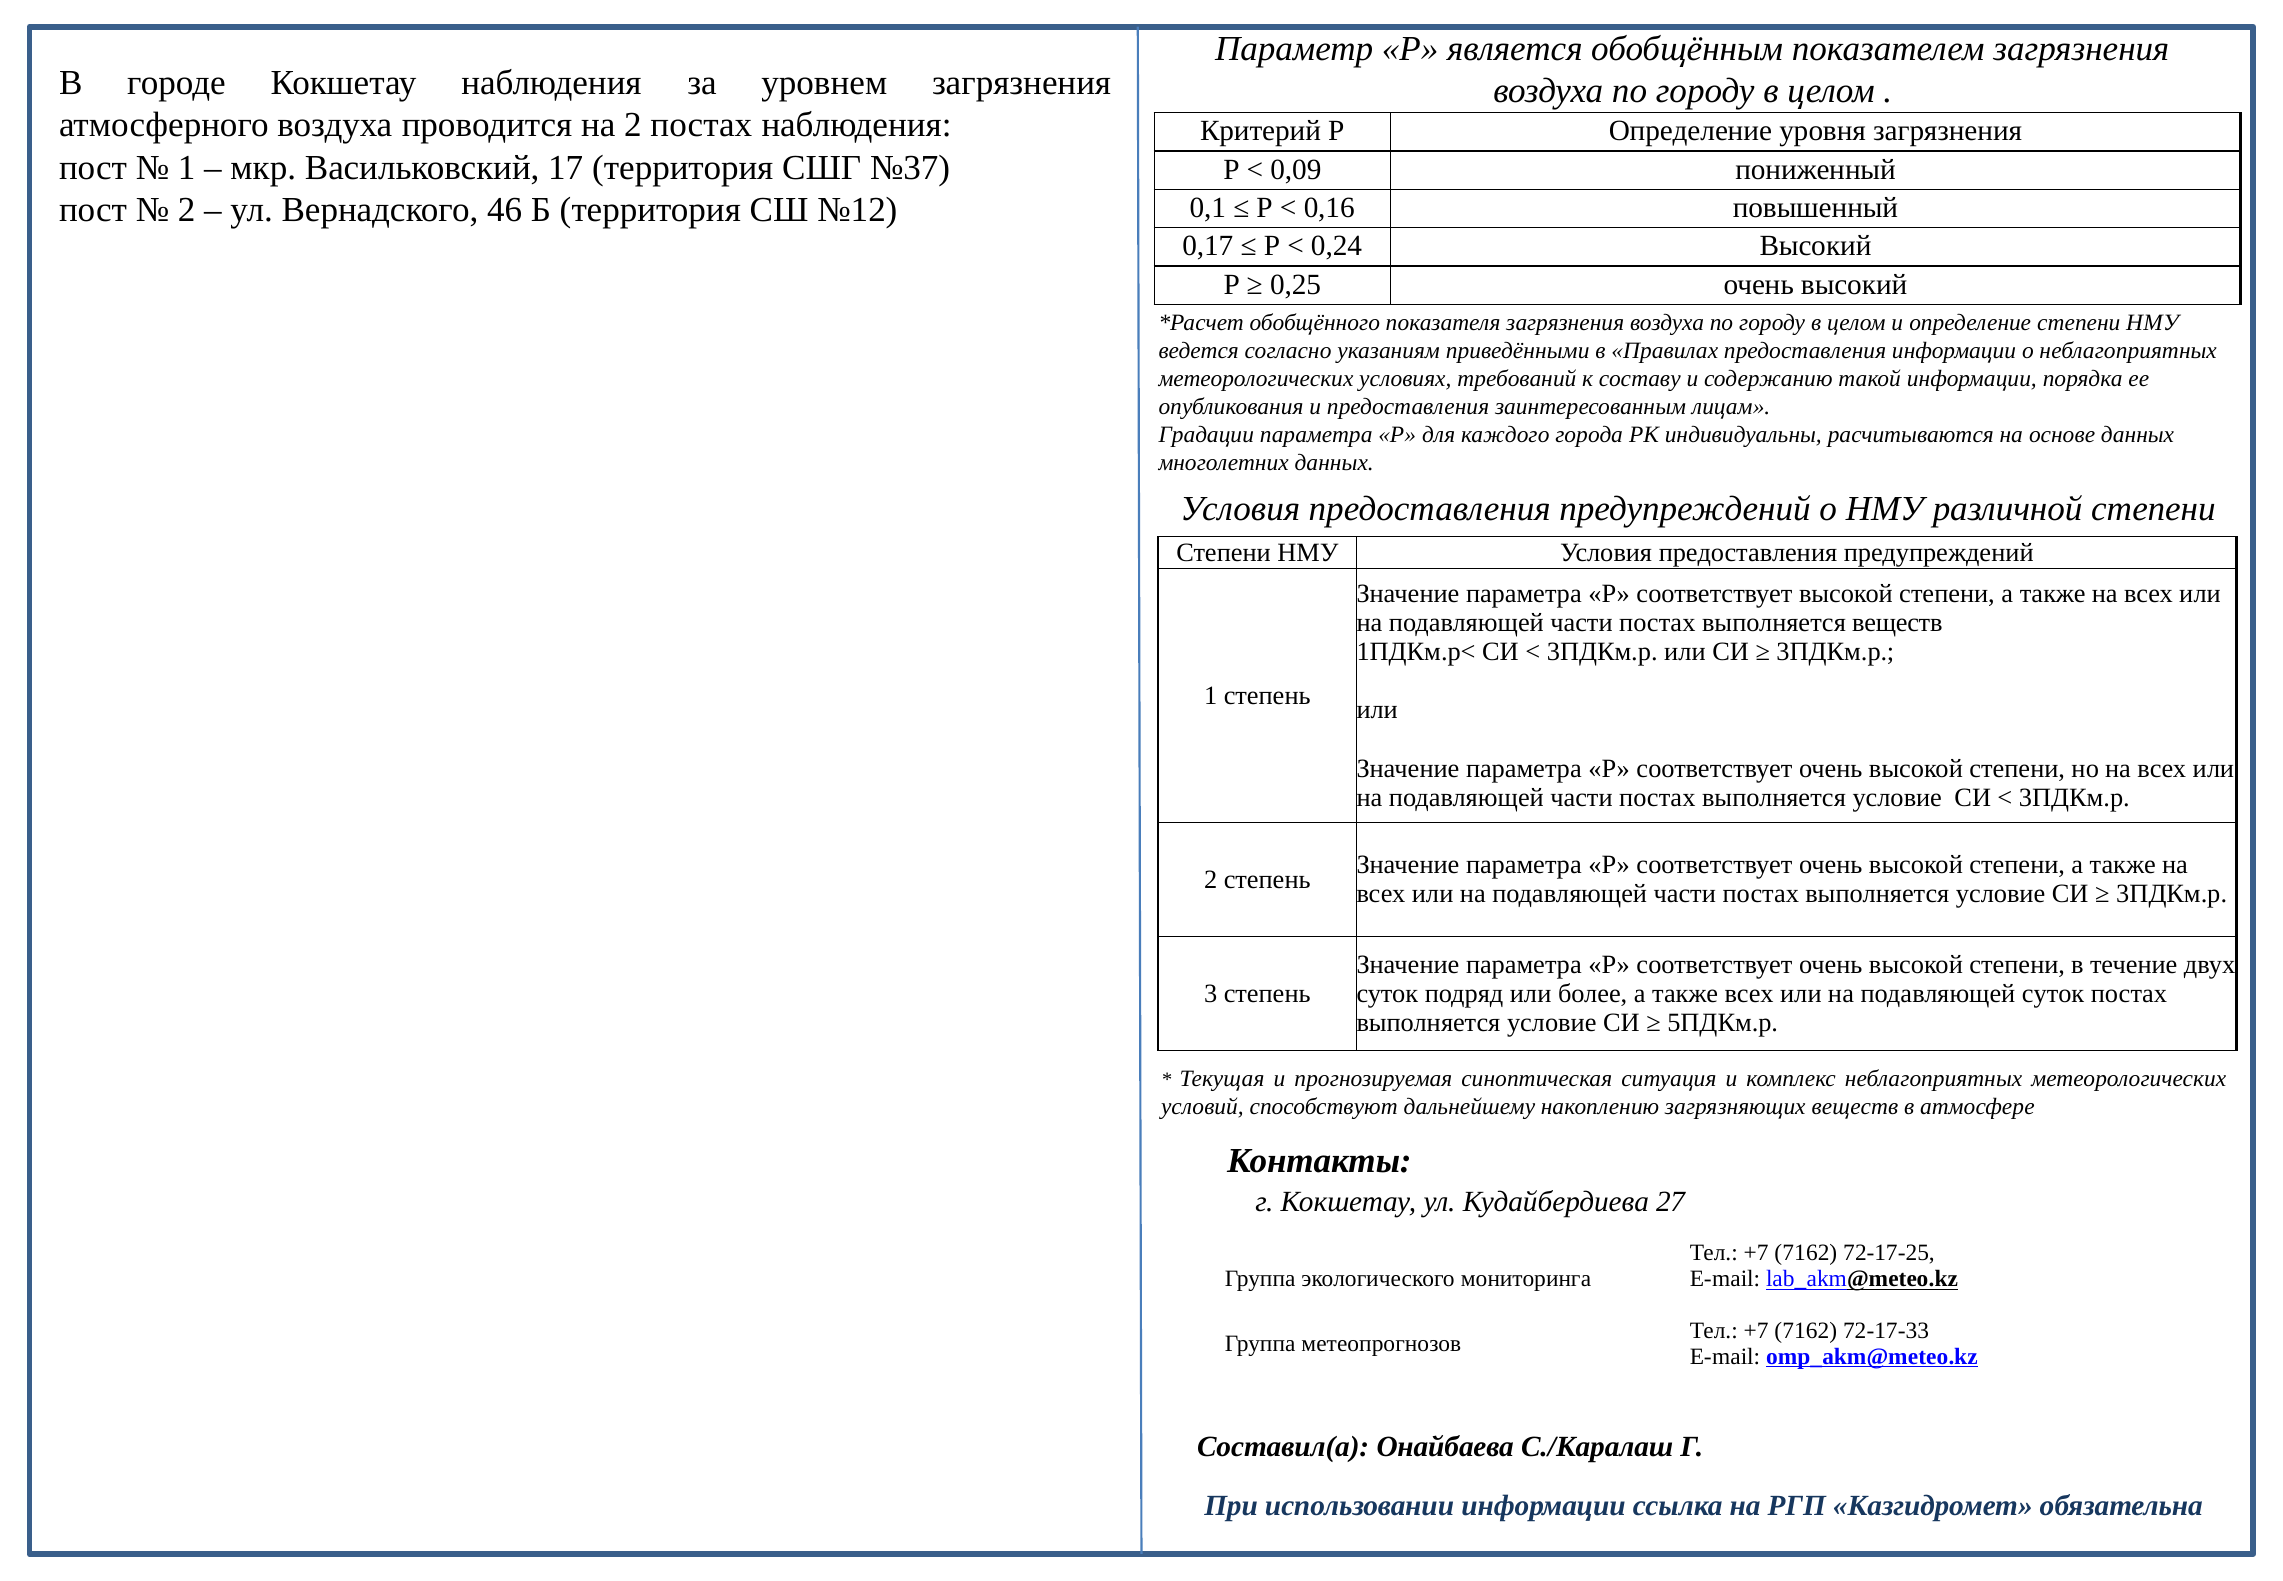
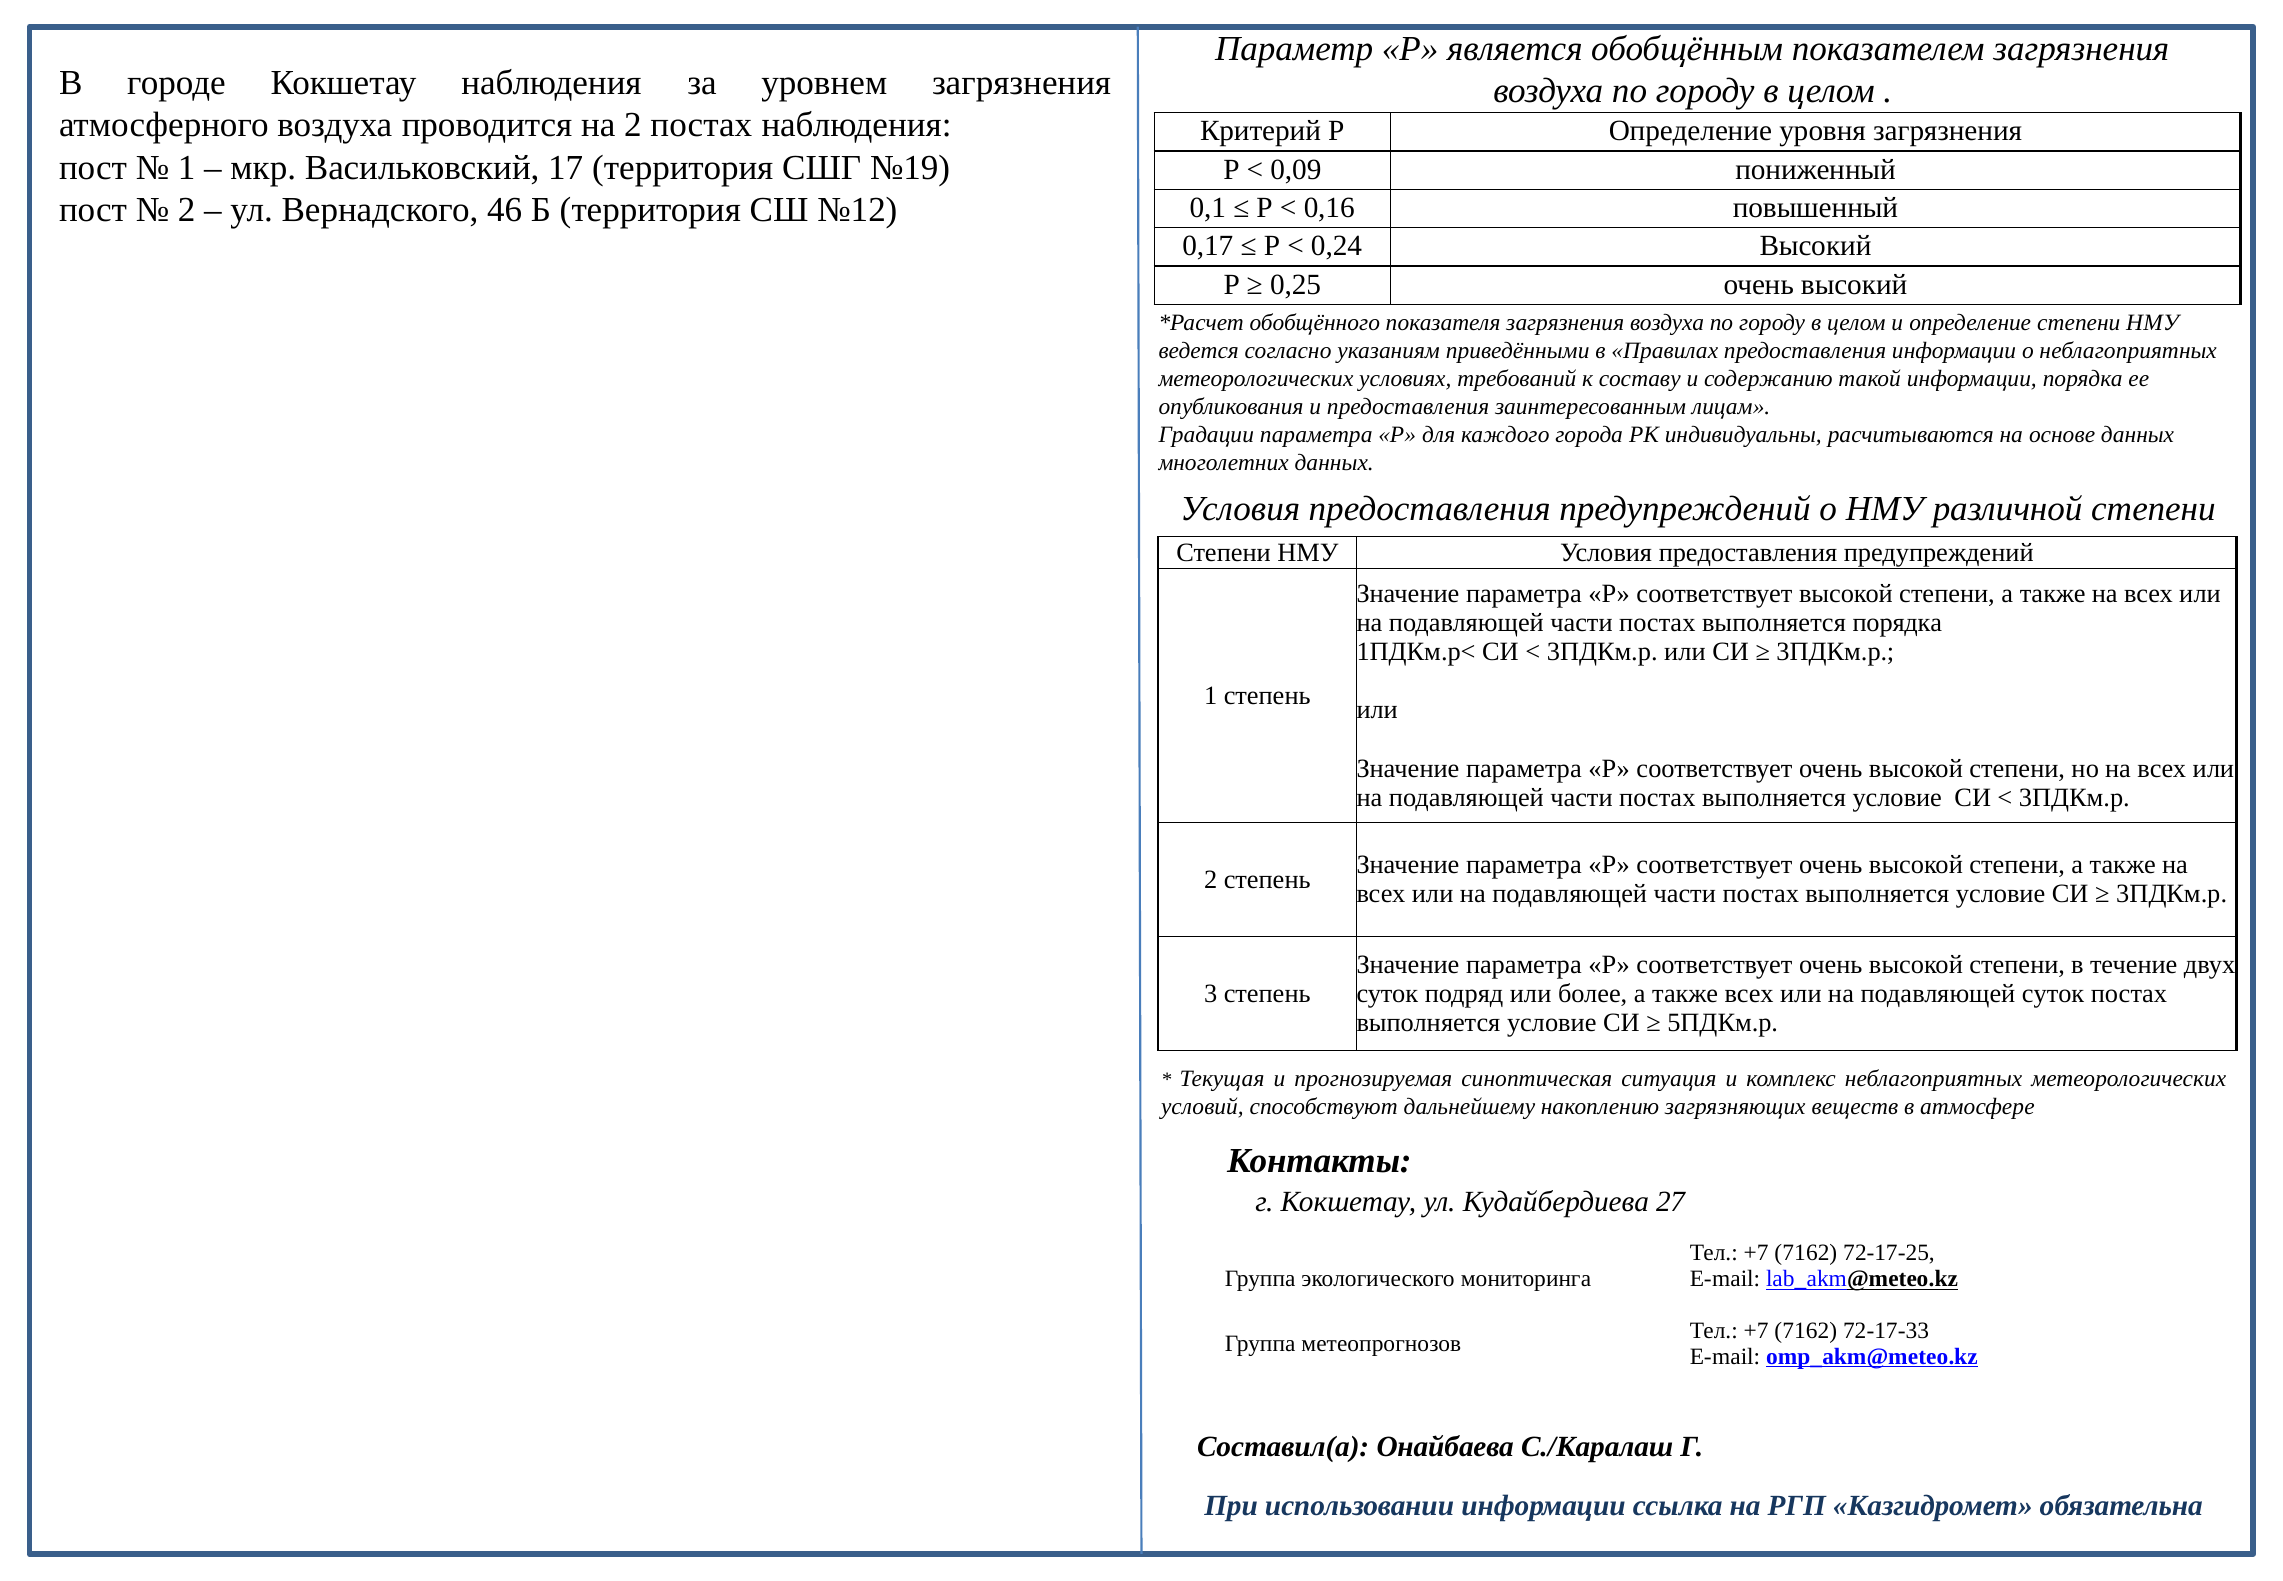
№37: №37 -> №19
выполняется веществ: веществ -> порядка
